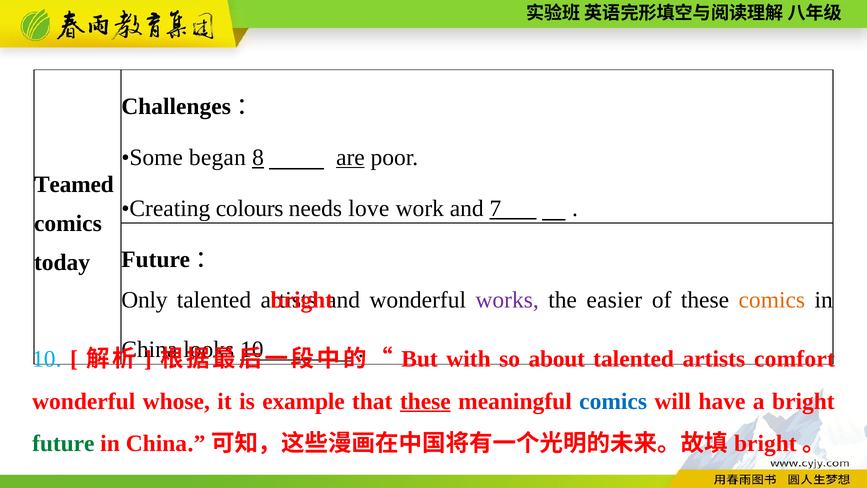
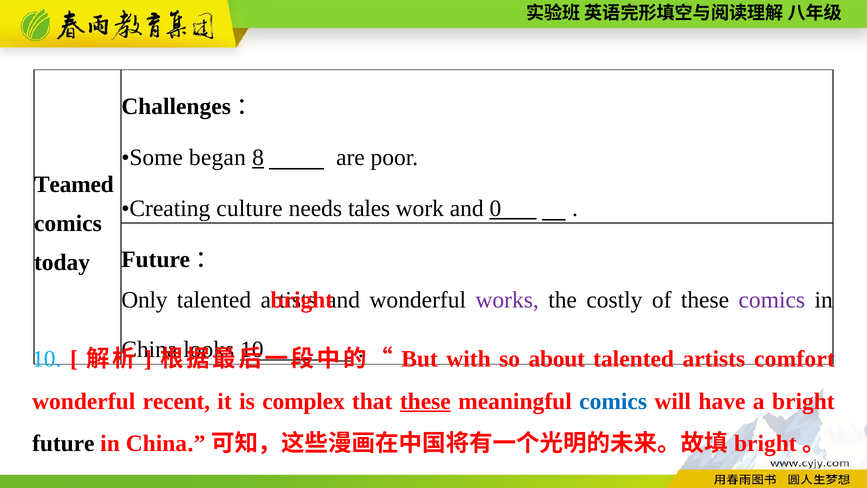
are underline: present -> none
colours: colours -> culture
love: love -> tales
7: 7 -> 0
easier: easier -> costly
comics at (772, 300) colour: orange -> purple
whose: whose -> recent
example: example -> complex
future colour: green -> black
